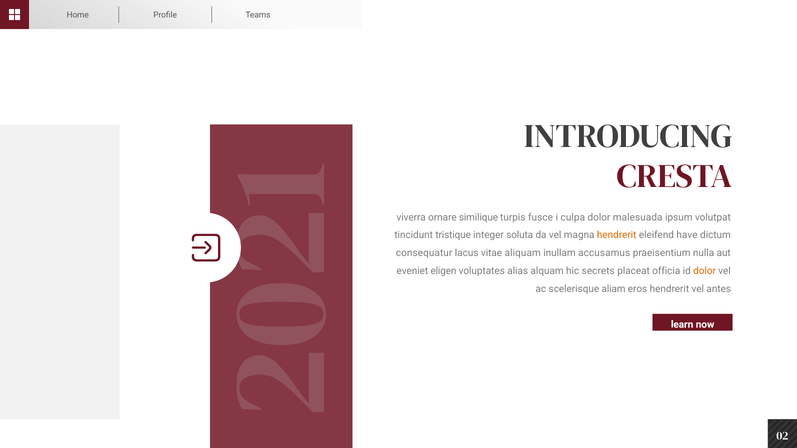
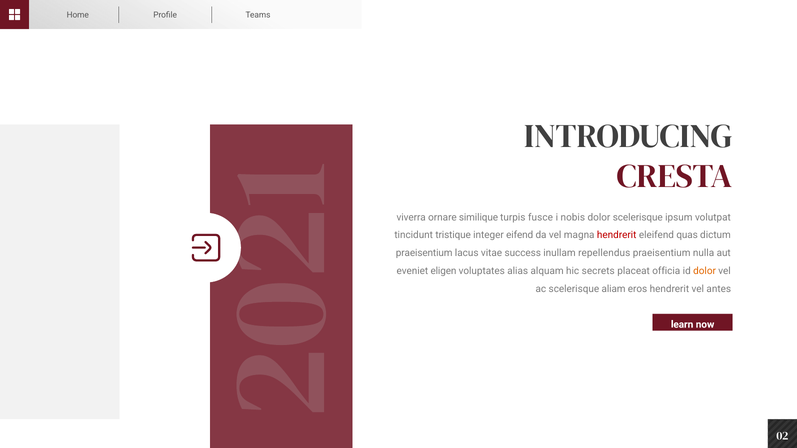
culpa: culpa -> nobis
dolor malesuada: malesuada -> scelerisque
soluta: soluta -> eifend
hendrerit at (617, 235) colour: orange -> red
have: have -> quas
consequatur at (424, 253): consequatur -> praeisentium
aliquam: aliquam -> success
accusamus: accusamus -> repellendus
